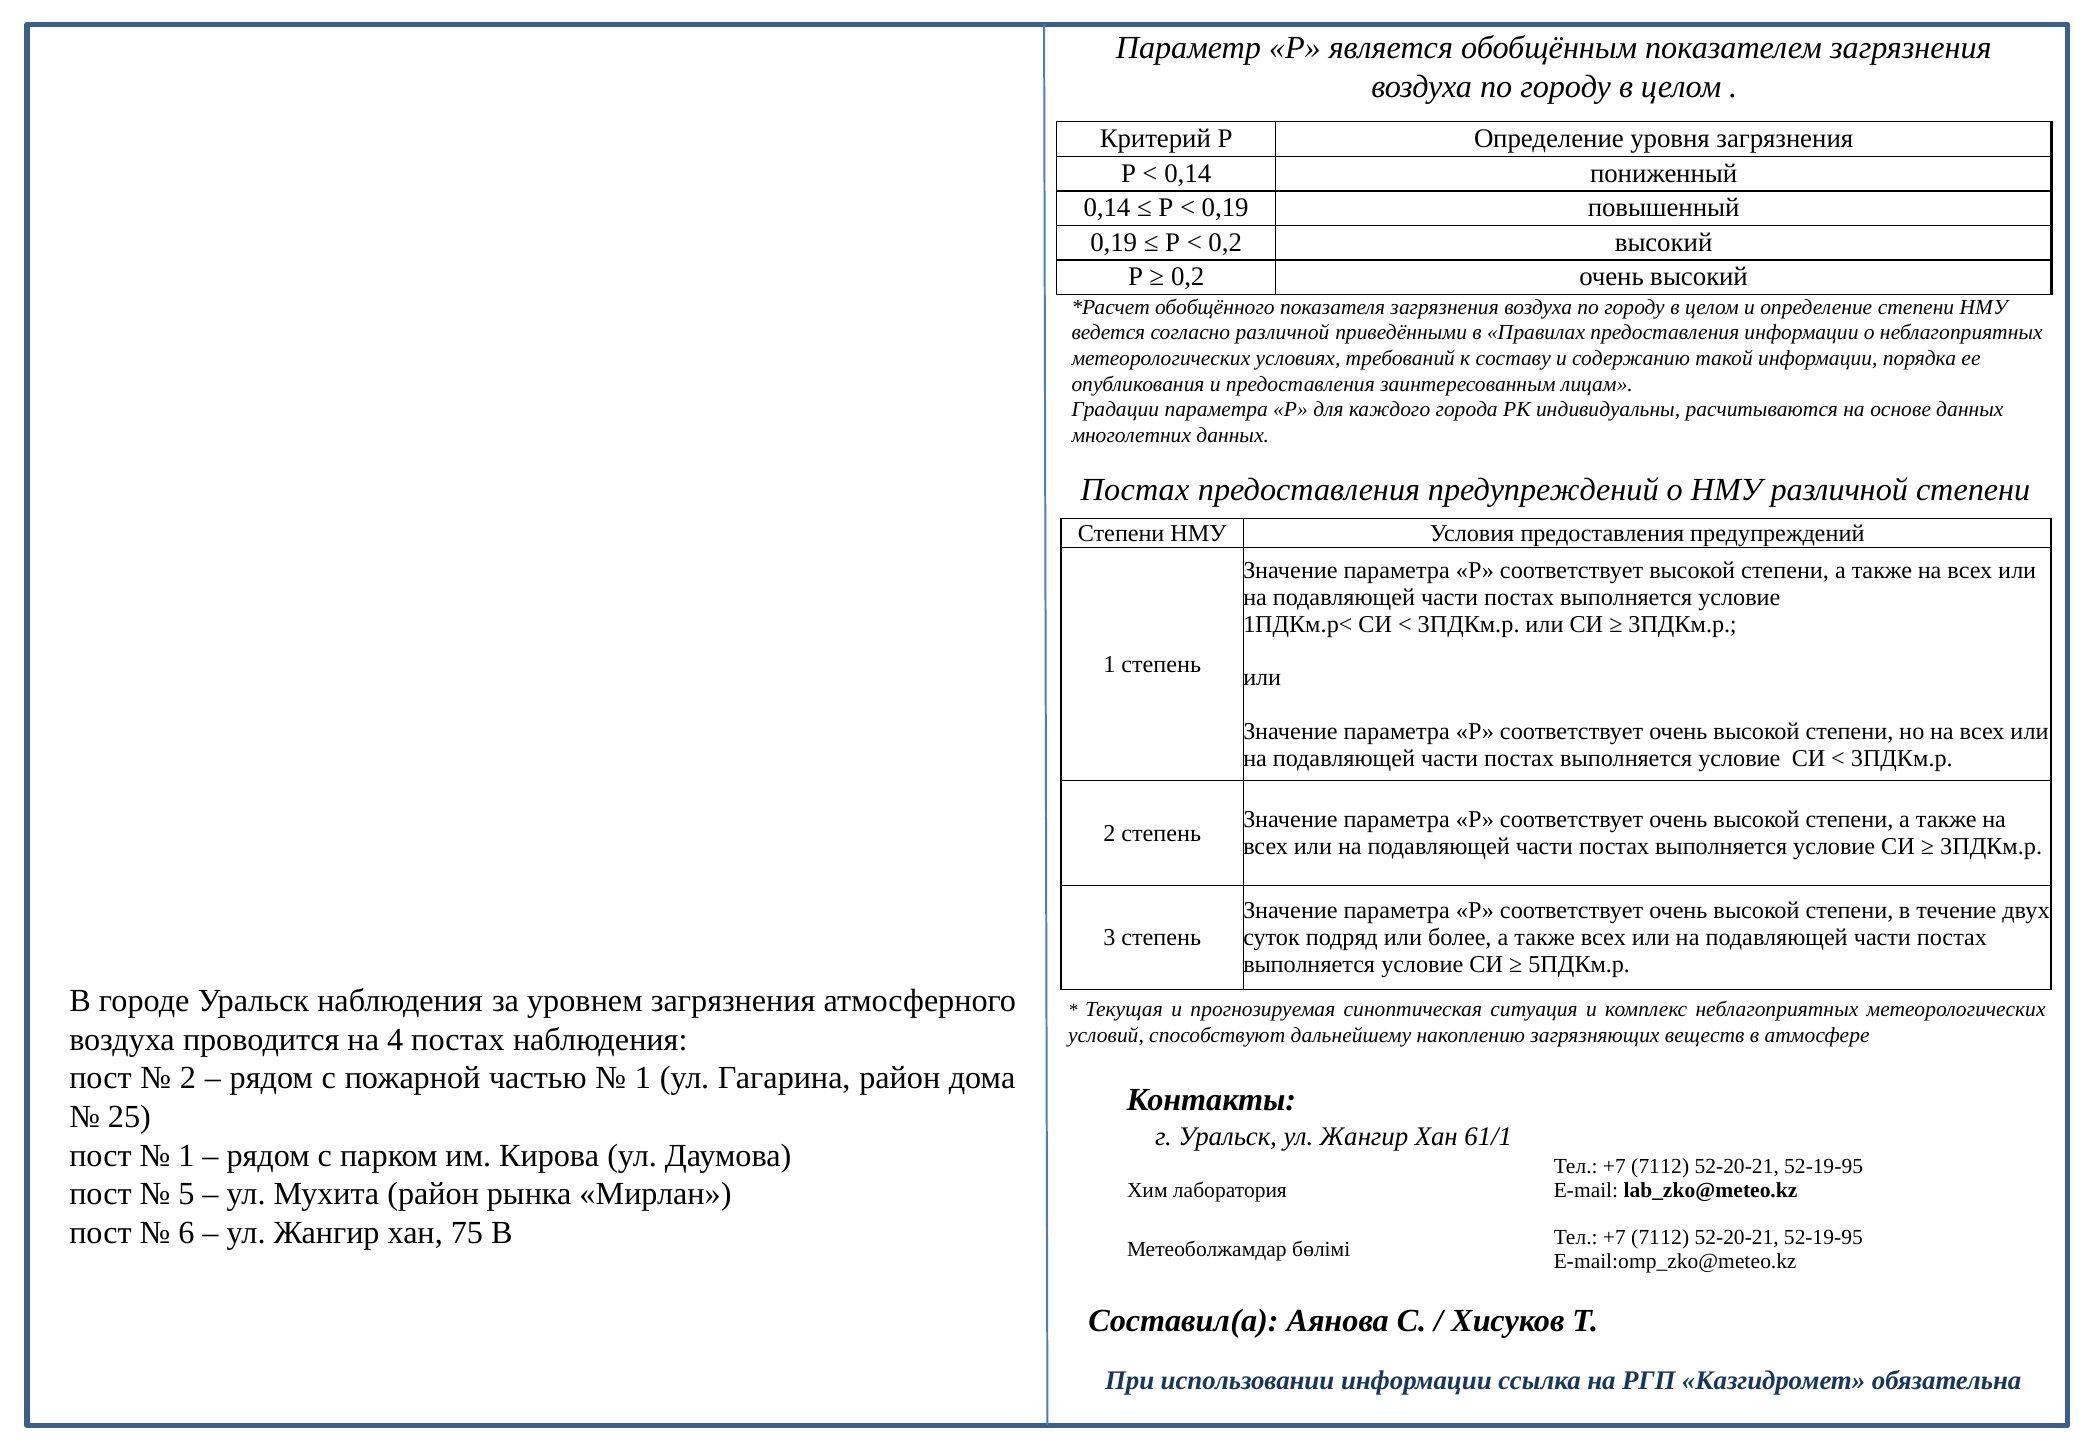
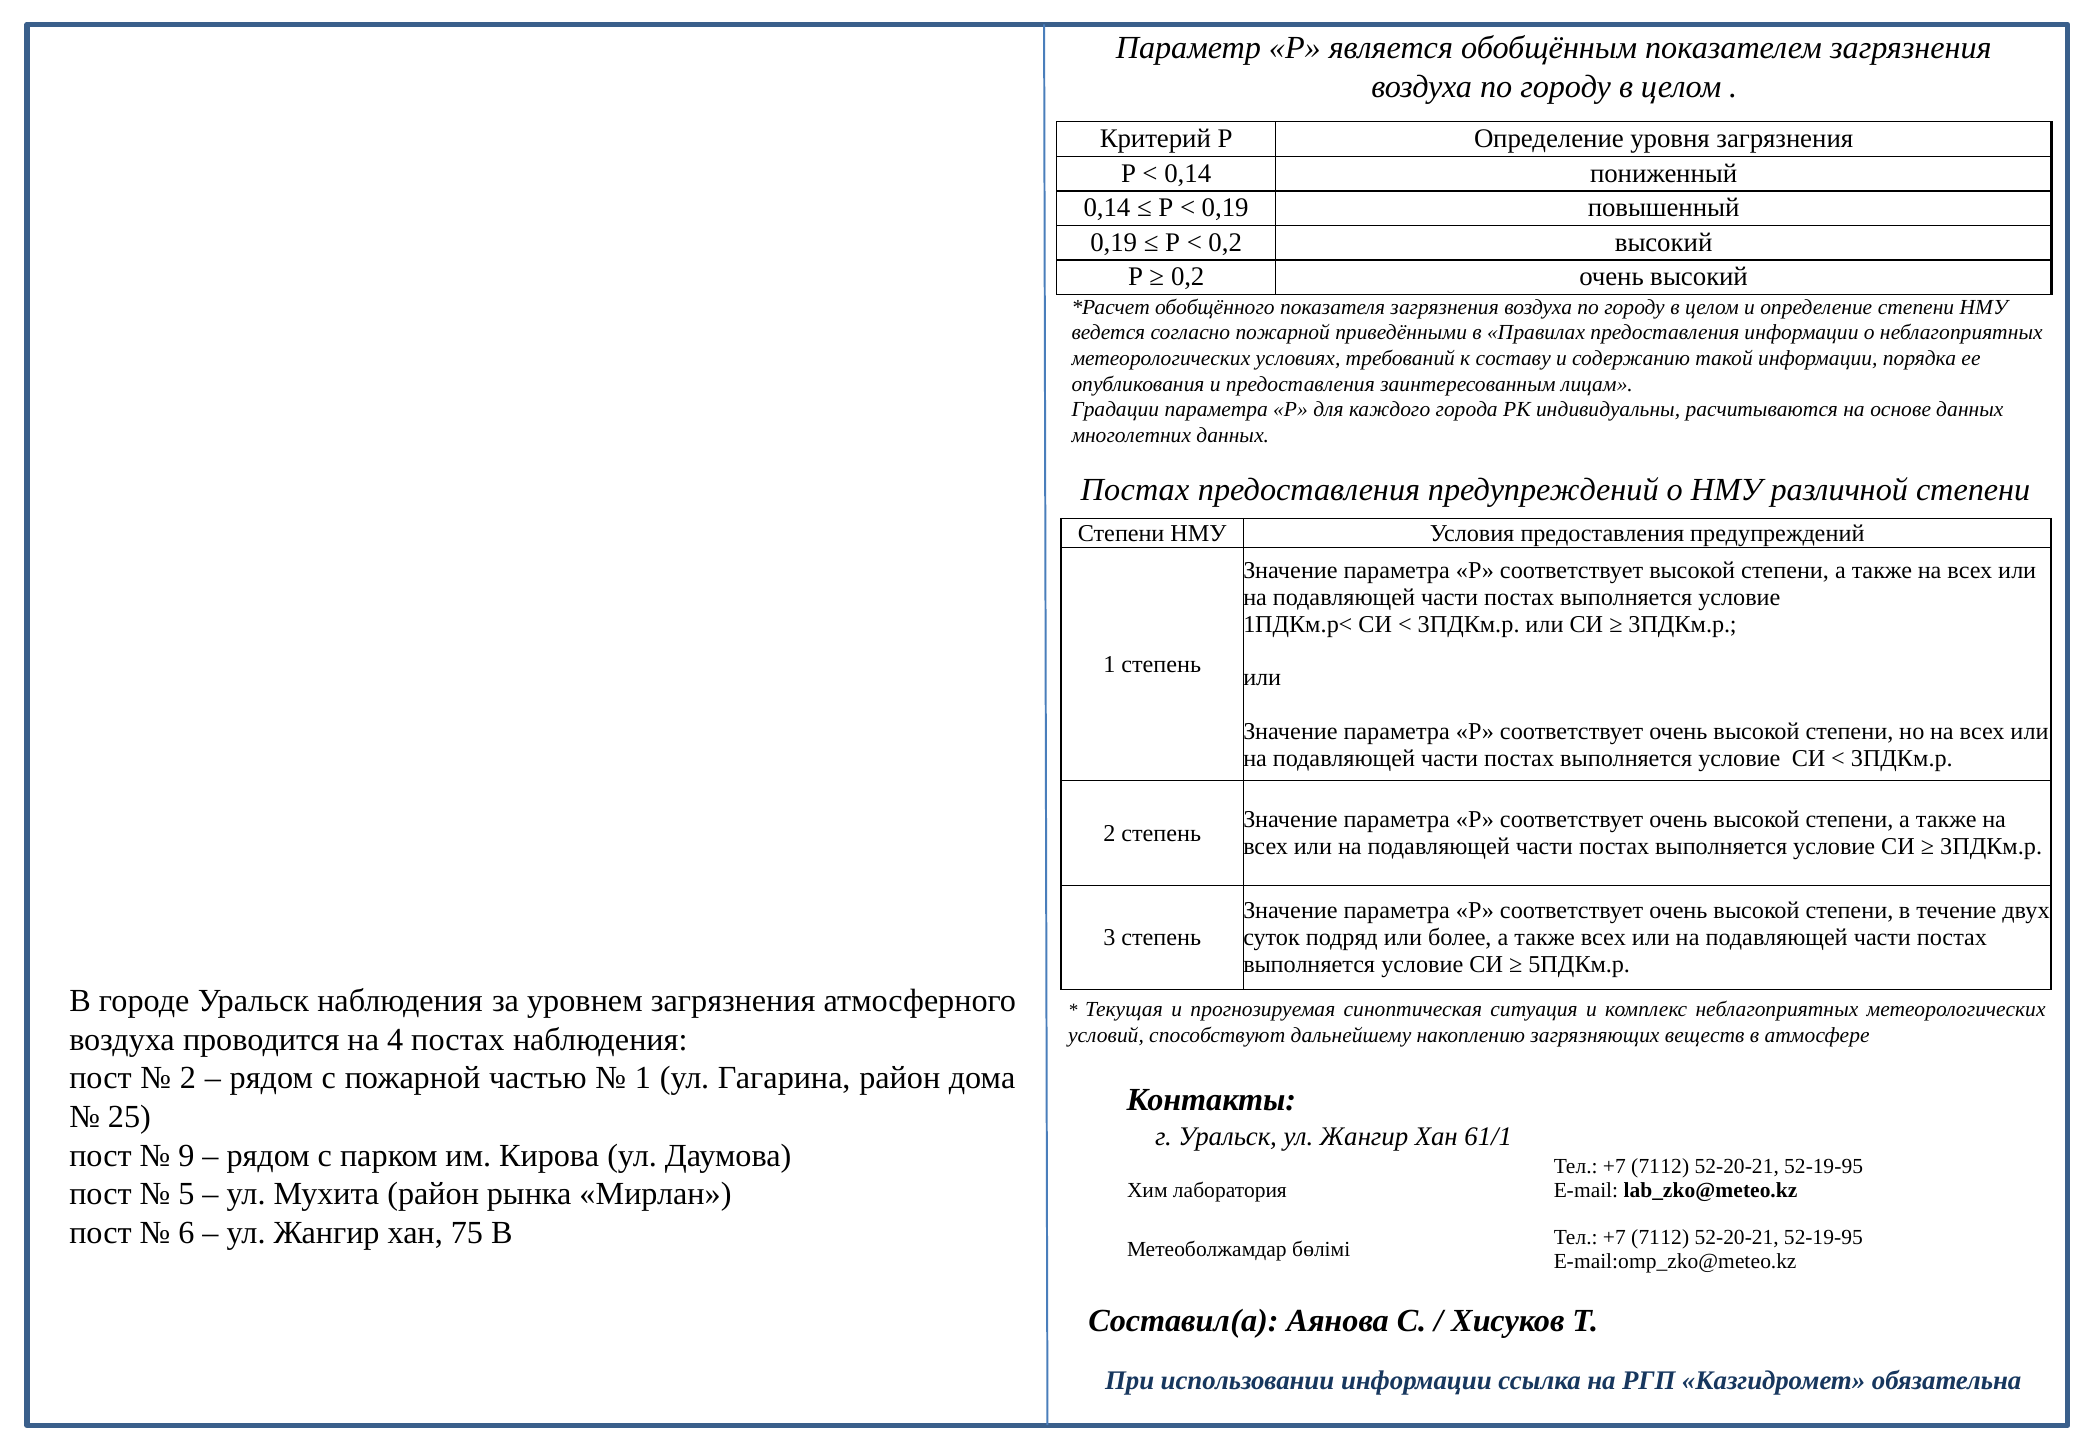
согласно различной: различной -> пожарной
1 at (186, 1156): 1 -> 9
